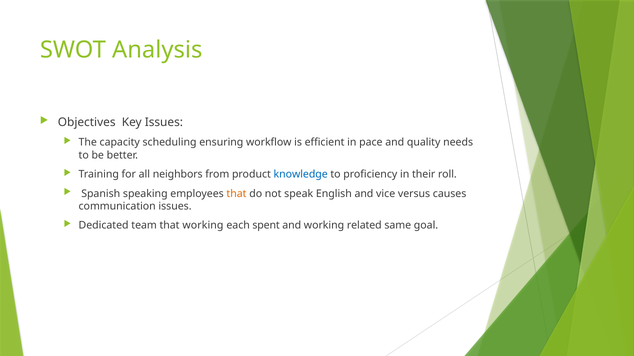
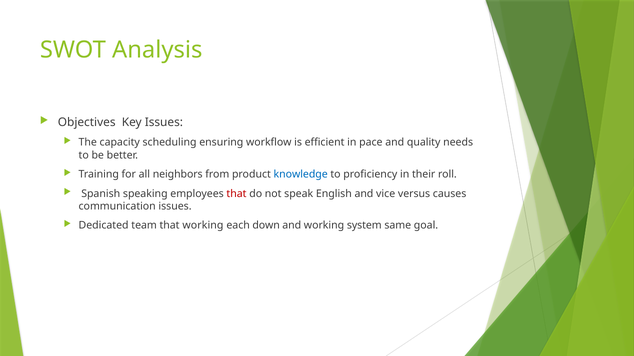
that at (236, 194) colour: orange -> red
spent: spent -> down
related: related -> system
